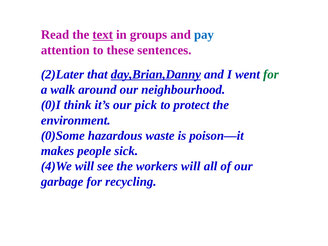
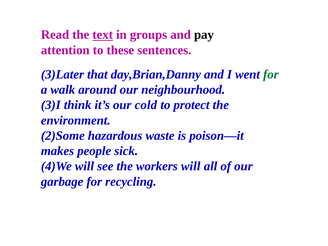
pay colour: blue -> black
2)Later: 2)Later -> 3)Later
day,Brian,Danny underline: present -> none
0)I: 0)I -> 3)I
pick: pick -> cold
0)Some: 0)Some -> 2)Some
